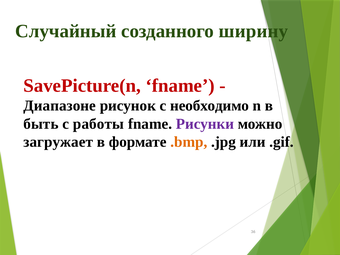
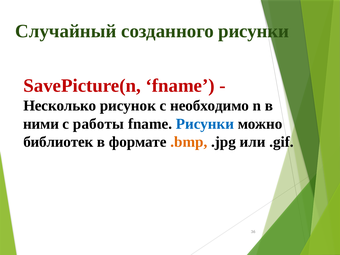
созданного ширину: ширину -> рисунки
Диапазоне: Диапазоне -> Несколько
быть: быть -> ними
Рисунки at (205, 124) colour: purple -> blue
загружает: загружает -> библиотек
